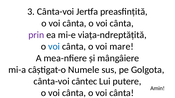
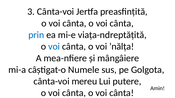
prin colour: purple -> blue
mare: mare -> ʼnălța
cântec: cântec -> mereu
